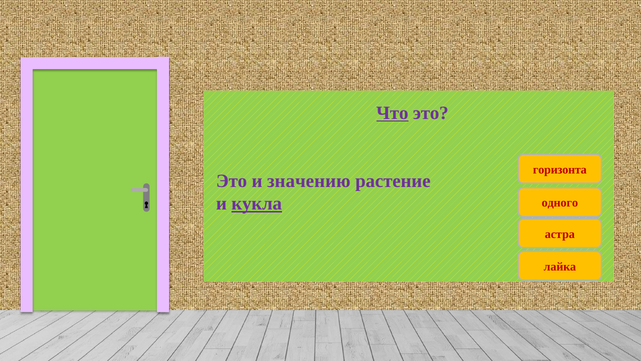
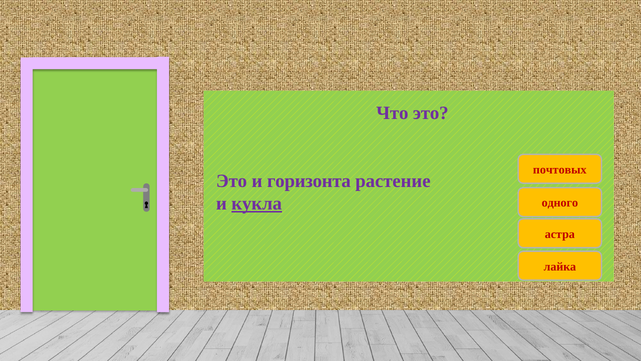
Что underline: present -> none
горизонта: горизонта -> почтовых
значению: значению -> горизонта
